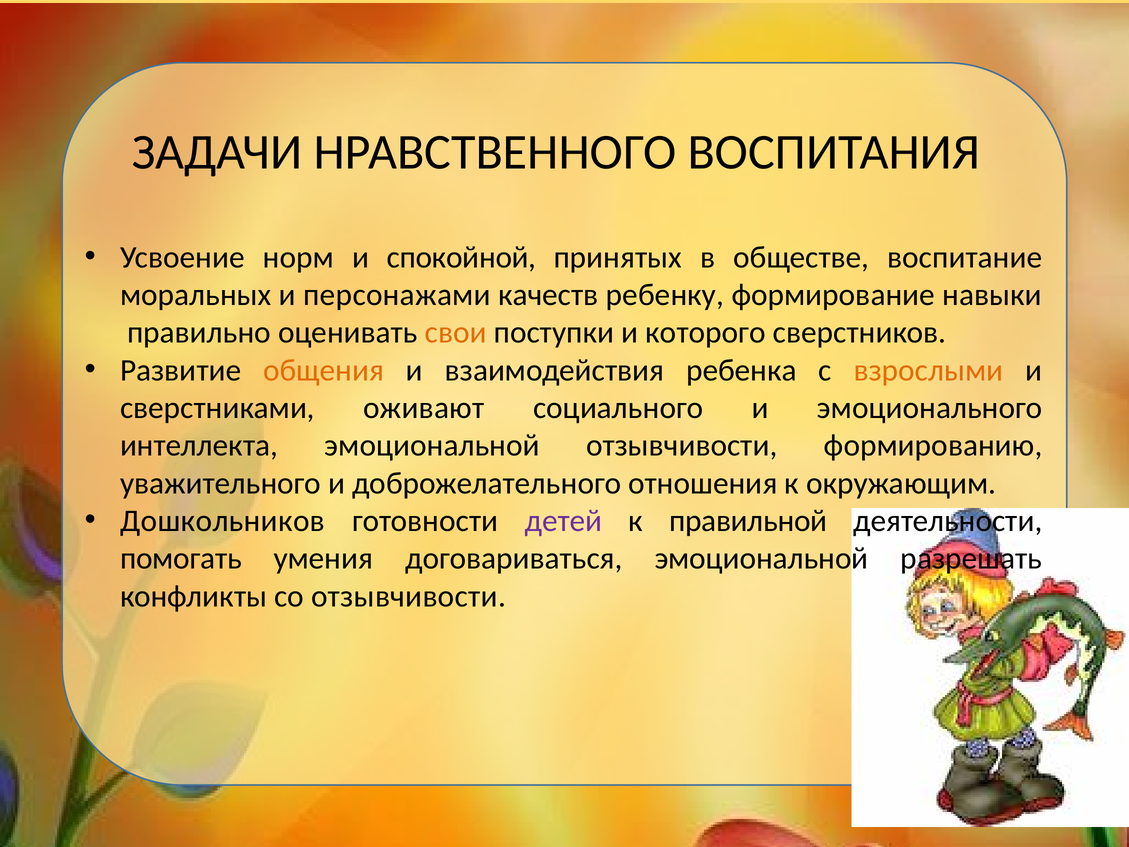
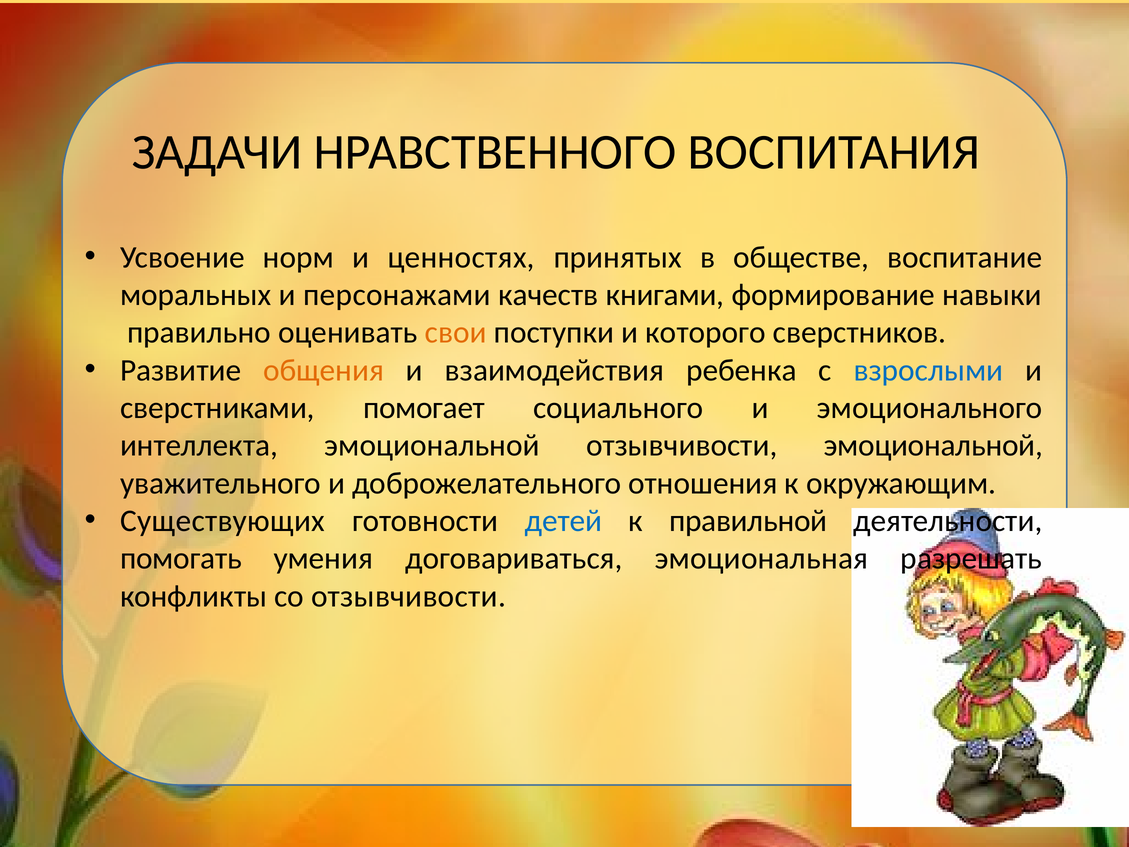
спокойной: спокойной -> ценностях
ребенку: ребенку -> книгами
взрослыми colour: orange -> blue
оживают: оживают -> помогает
отзывчивости формированию: формированию -> эмоциональной
Дошкольников: Дошкольников -> Существующих
детей colour: purple -> blue
договариваться эмоциональной: эмоциональной -> эмоциональная
